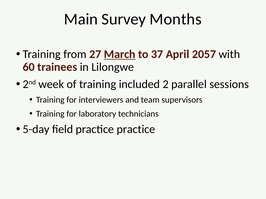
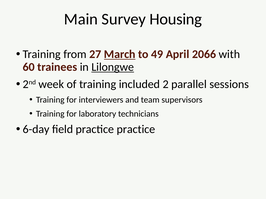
Months: Months -> Housing
37: 37 -> 49
2057: 2057 -> 2066
Lilongwe underline: none -> present
5-day: 5-day -> 6-day
